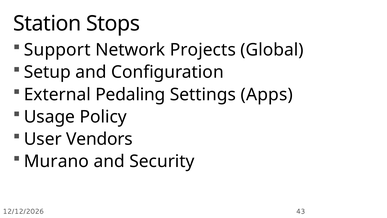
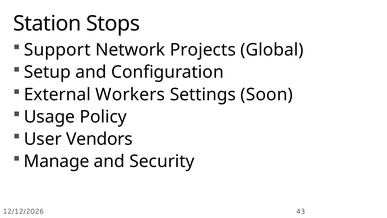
Pedaling: Pedaling -> Workers
Apps: Apps -> Soon
Murano: Murano -> Manage
